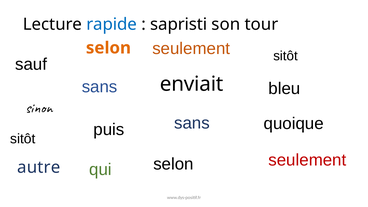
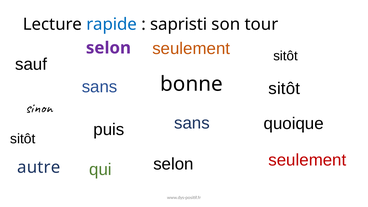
selon at (108, 48) colour: orange -> purple
enviait: enviait -> bonne
bleu at (284, 88): bleu -> sitôt
